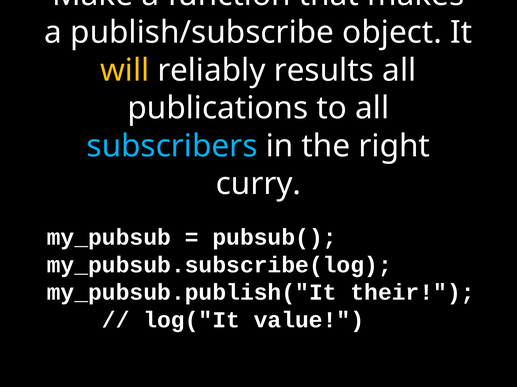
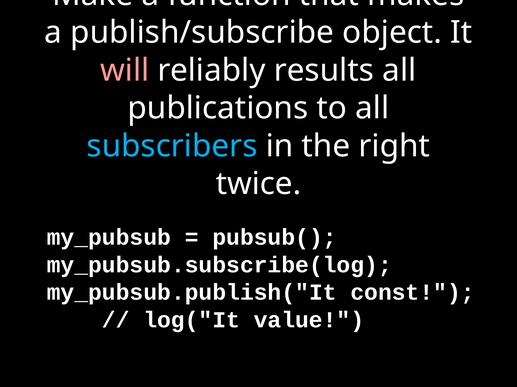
will colour: yellow -> pink
curry: curry -> twice
their: their -> const
